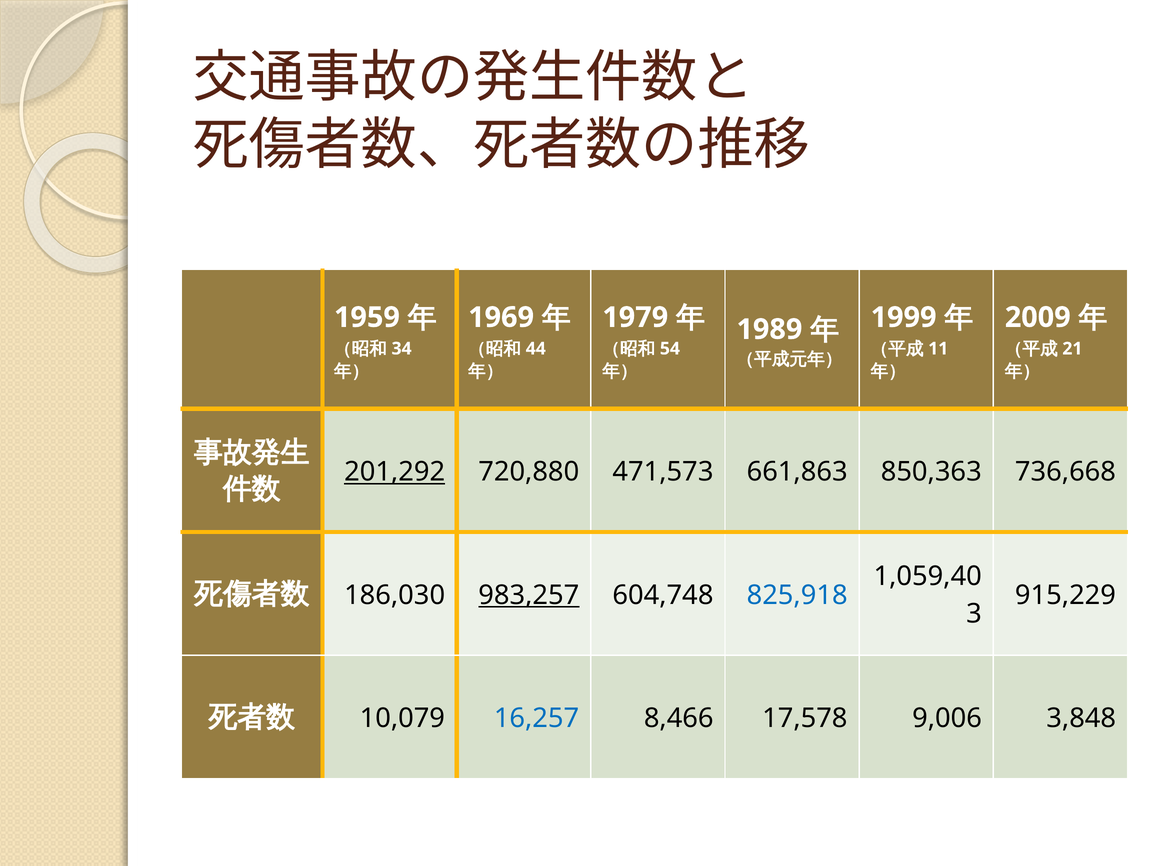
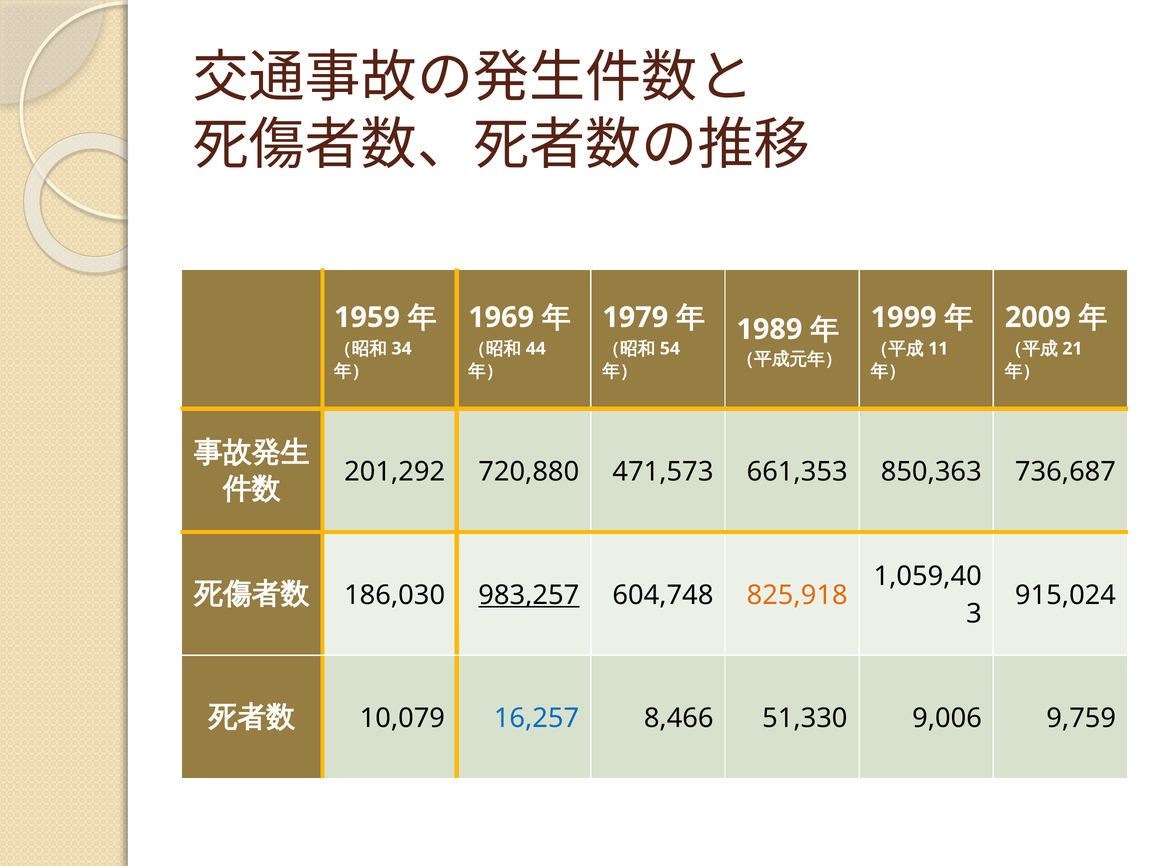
201,292 underline: present -> none
661,863: 661,863 -> 661,353
736,668: 736,668 -> 736,687
825,918 colour: blue -> orange
915,229: 915,229 -> 915,024
17,578: 17,578 -> 51,330
3,848: 3,848 -> 9,759
